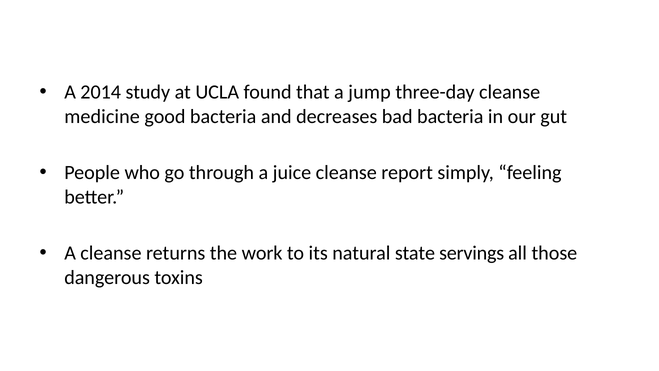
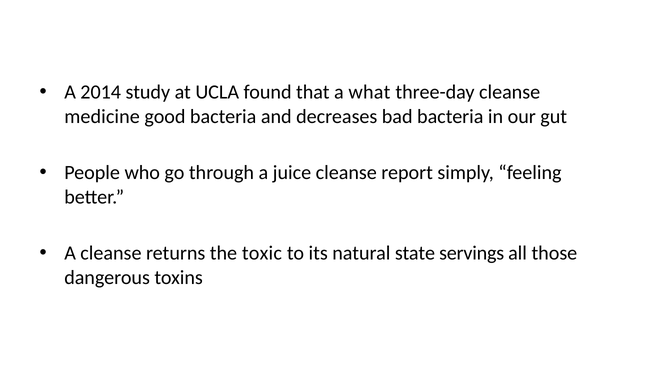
jump: jump -> what
work: work -> toxic
